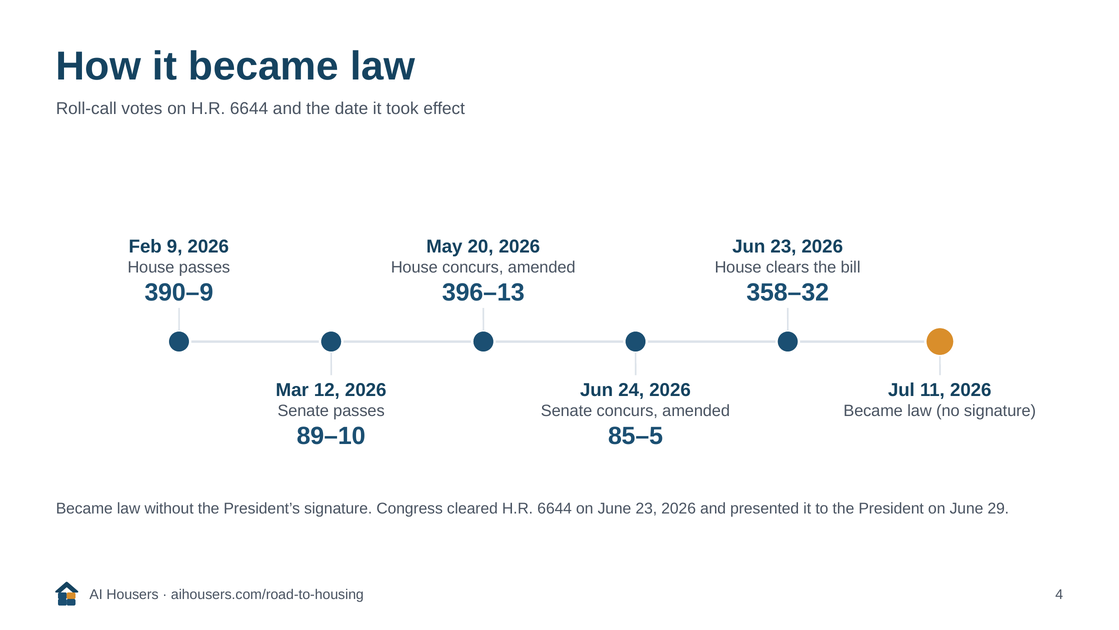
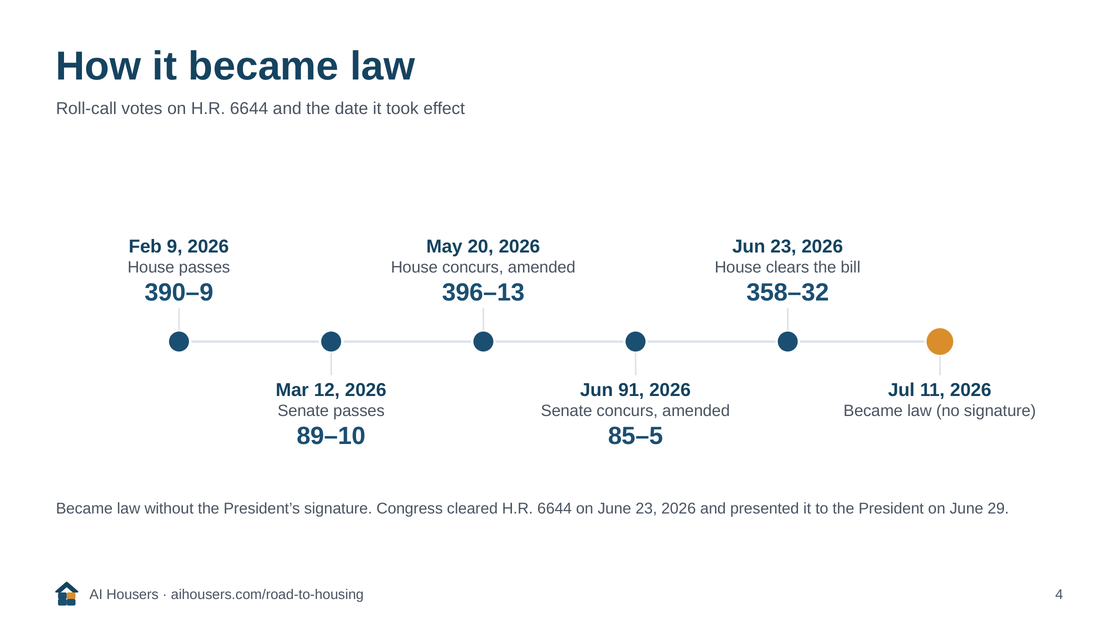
24: 24 -> 91
